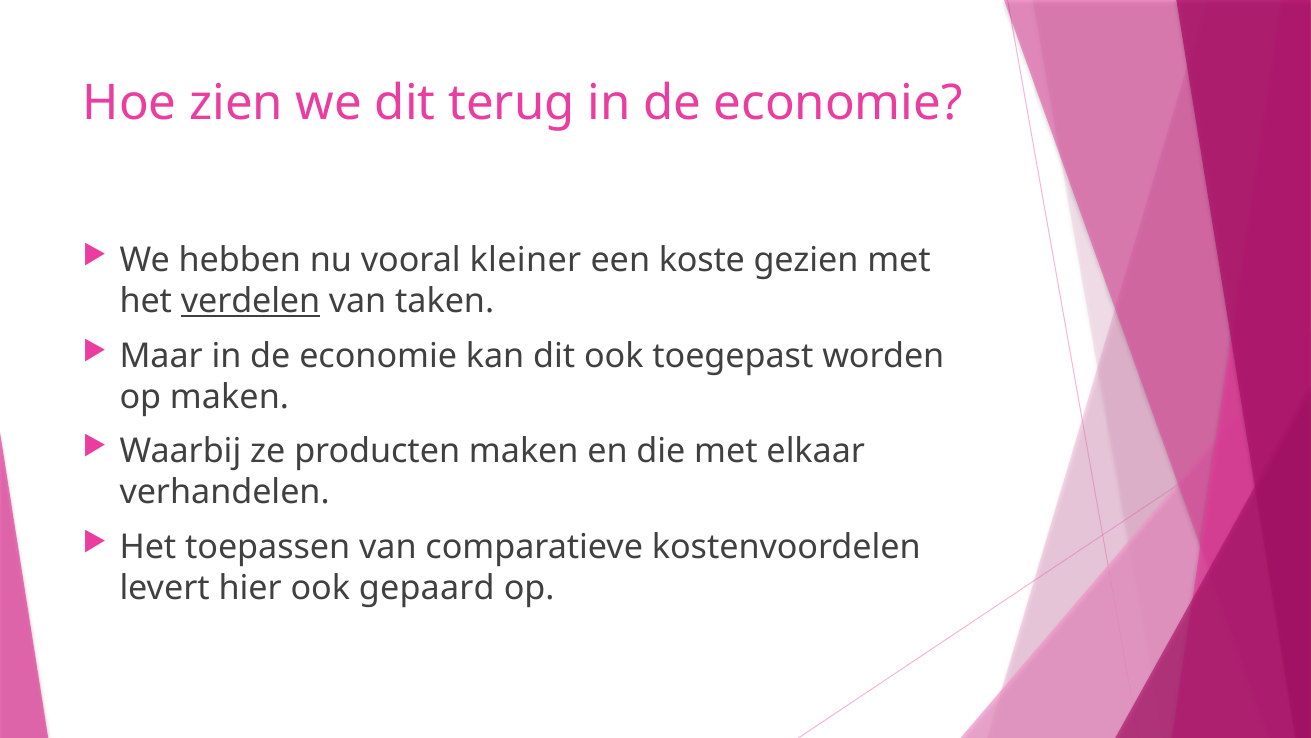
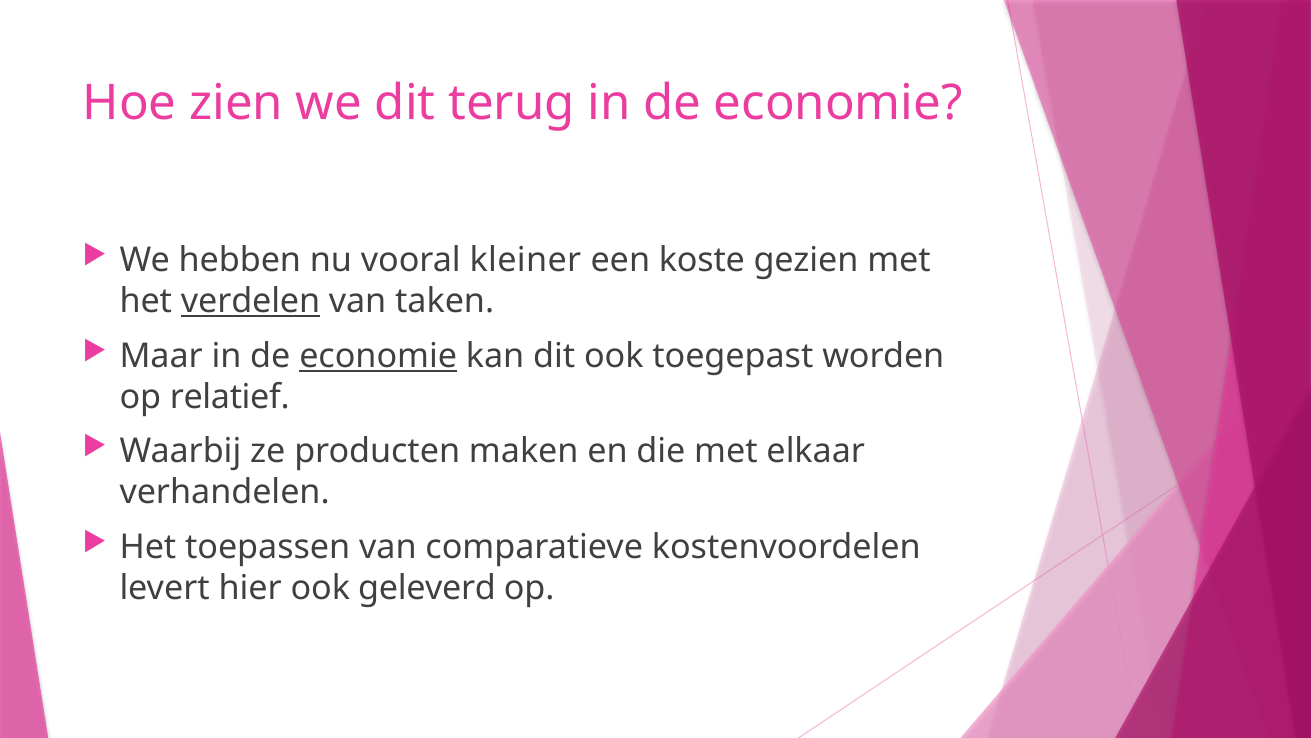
economie at (378, 356) underline: none -> present
op maken: maken -> relatief
gepaard: gepaard -> geleverd
